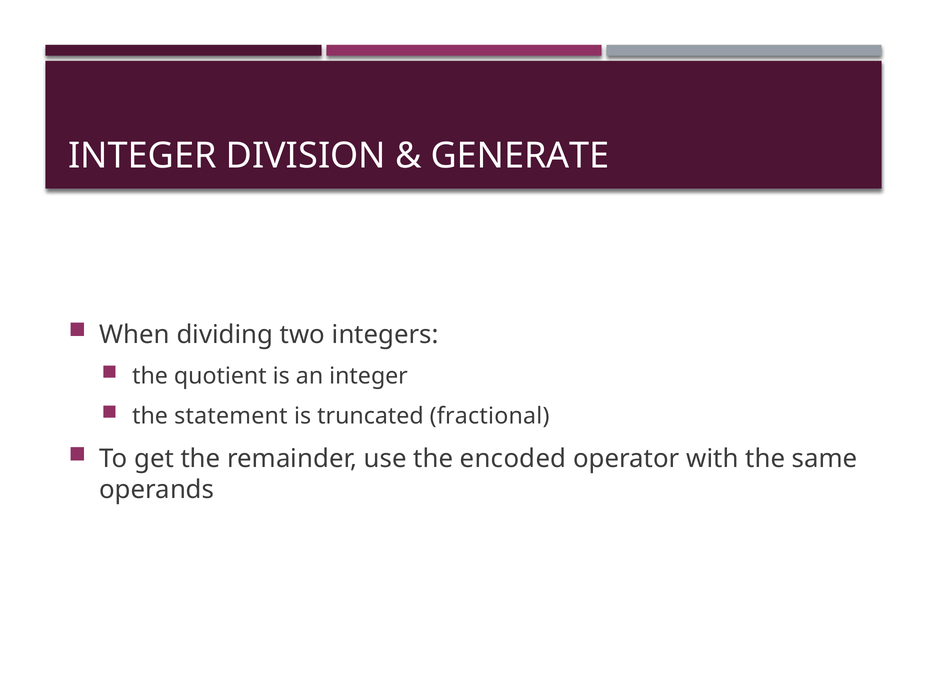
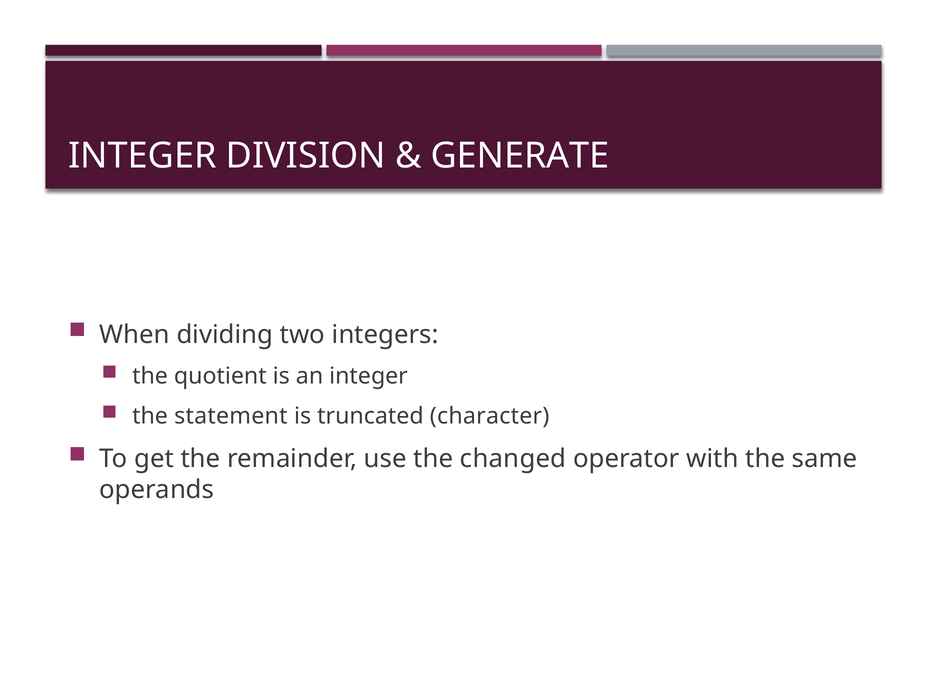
fractional: fractional -> character
encoded: encoded -> changed
